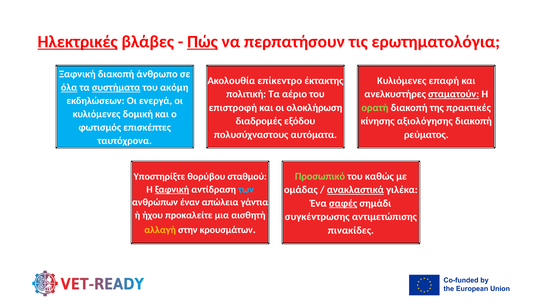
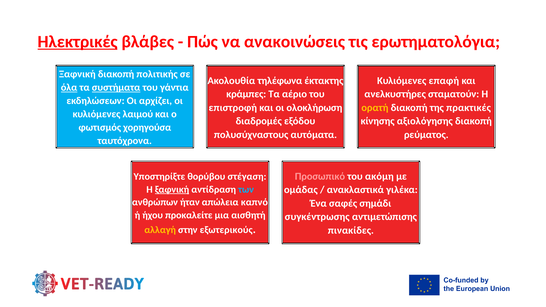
Πώς underline: present -> none
περπατήσουν: περπατήσουν -> ανακοινώσεις
άνθρωπο: άνθρωπο -> πολιτικής
επίκεντρο: επίκεντρο -> τηλέφωνα
ακόμη: ακόμη -> γάντια
πολιτική: πολιτική -> κράμπες
σταματούν underline: present -> none
ενεργά: ενεργά -> αρχίζει
ορατή colour: light green -> yellow
δομική: δομική -> λαιμού
επισκέπτες: επισκέπτες -> χορηγούσα
Προσωπικό colour: light green -> pink
καθώς: καθώς -> ακόμη
σταθμού: σταθμού -> στέγαση
ανακλαστικά underline: present -> none
έναν: έναν -> ήταν
γάντια: γάντια -> καπνό
σαφές underline: present -> none
κρουσμάτων: κρουσμάτων -> εξωτερικούς
